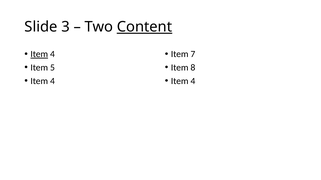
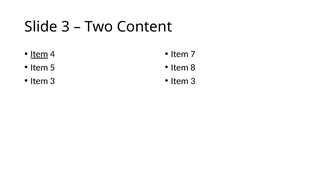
Content underline: present -> none
4 at (52, 81): 4 -> 3
4 at (193, 81): 4 -> 3
